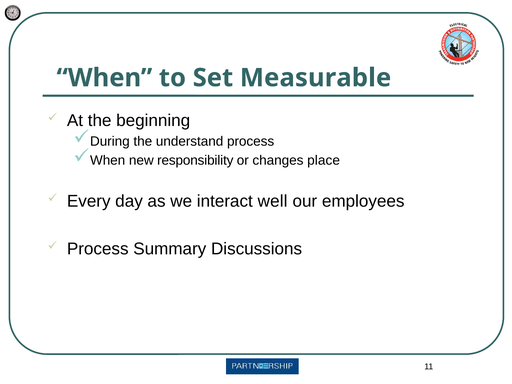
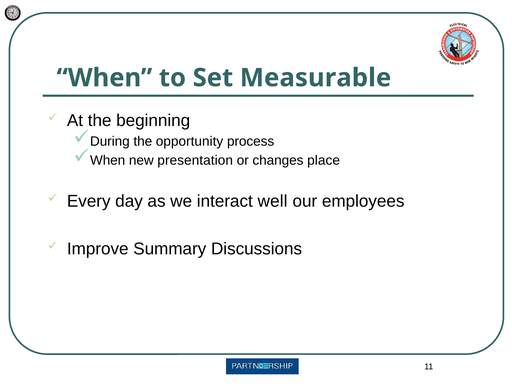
understand: understand -> opportunity
responsibility: responsibility -> presentation
Process at (98, 249): Process -> Improve
